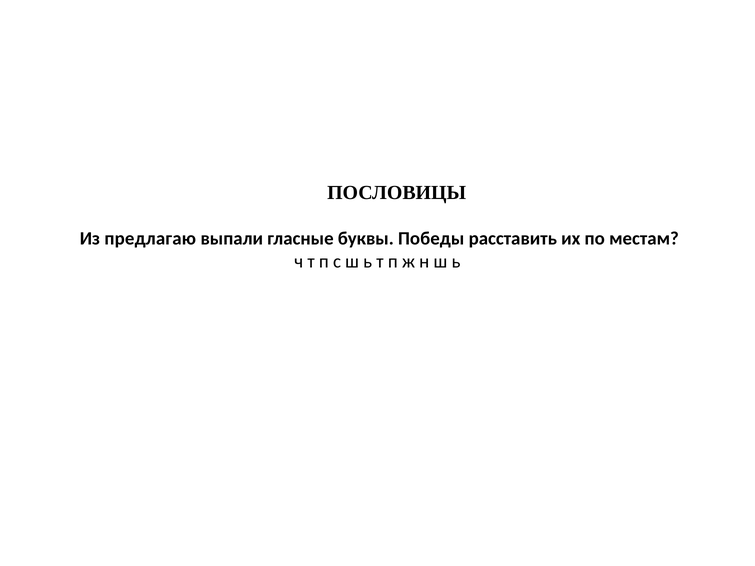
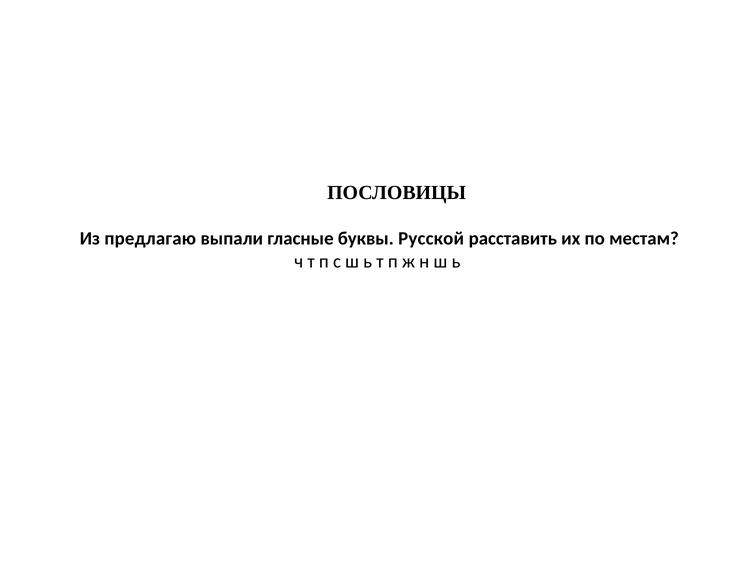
Победы: Победы -> Русской
